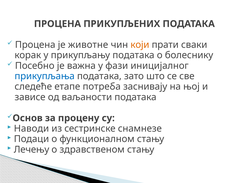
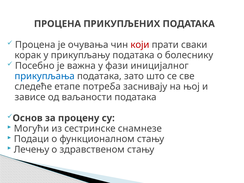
животне: животне -> очувања
који colour: orange -> red
Наводи: Наводи -> Могући
